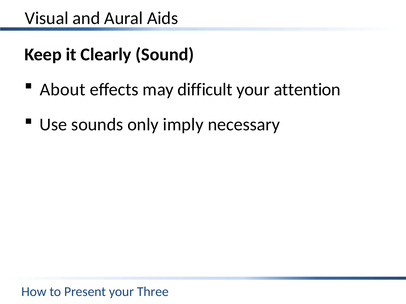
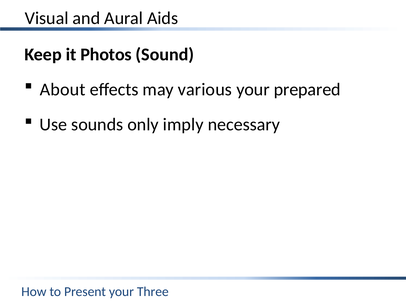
Clearly: Clearly -> Photos
difficult: difficult -> various
attention: attention -> prepared
